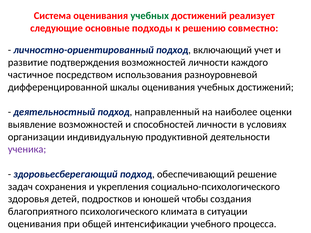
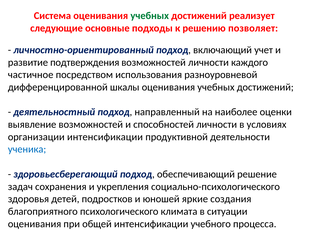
совместно: совместно -> позволяет
организации индивидуальную: индивидуальную -> интенсификации
ученика colour: purple -> blue
чтобы: чтобы -> яркие
